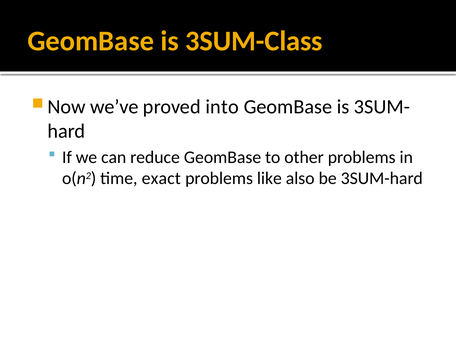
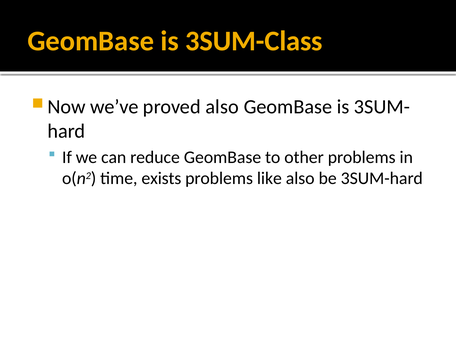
proved into: into -> also
exact: exact -> exists
